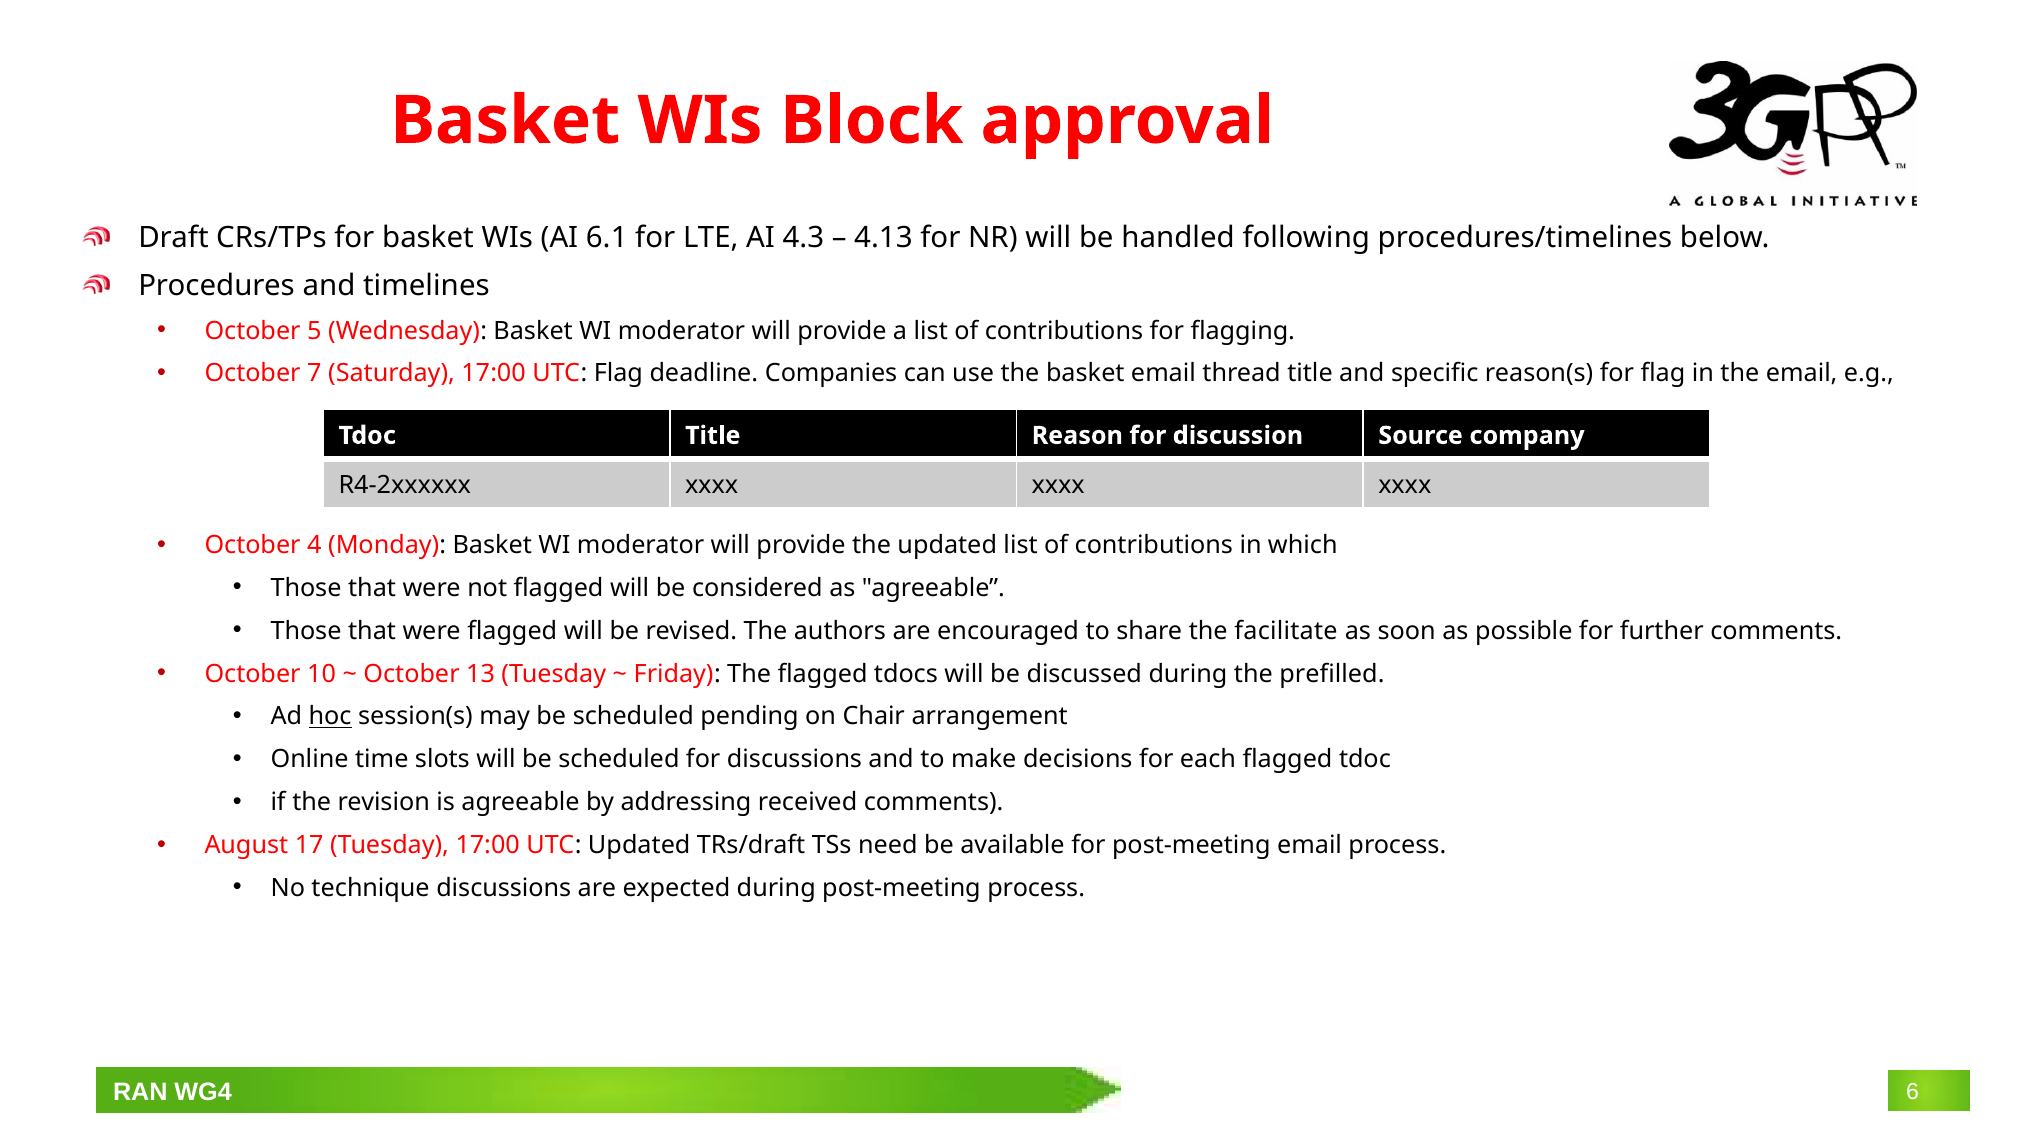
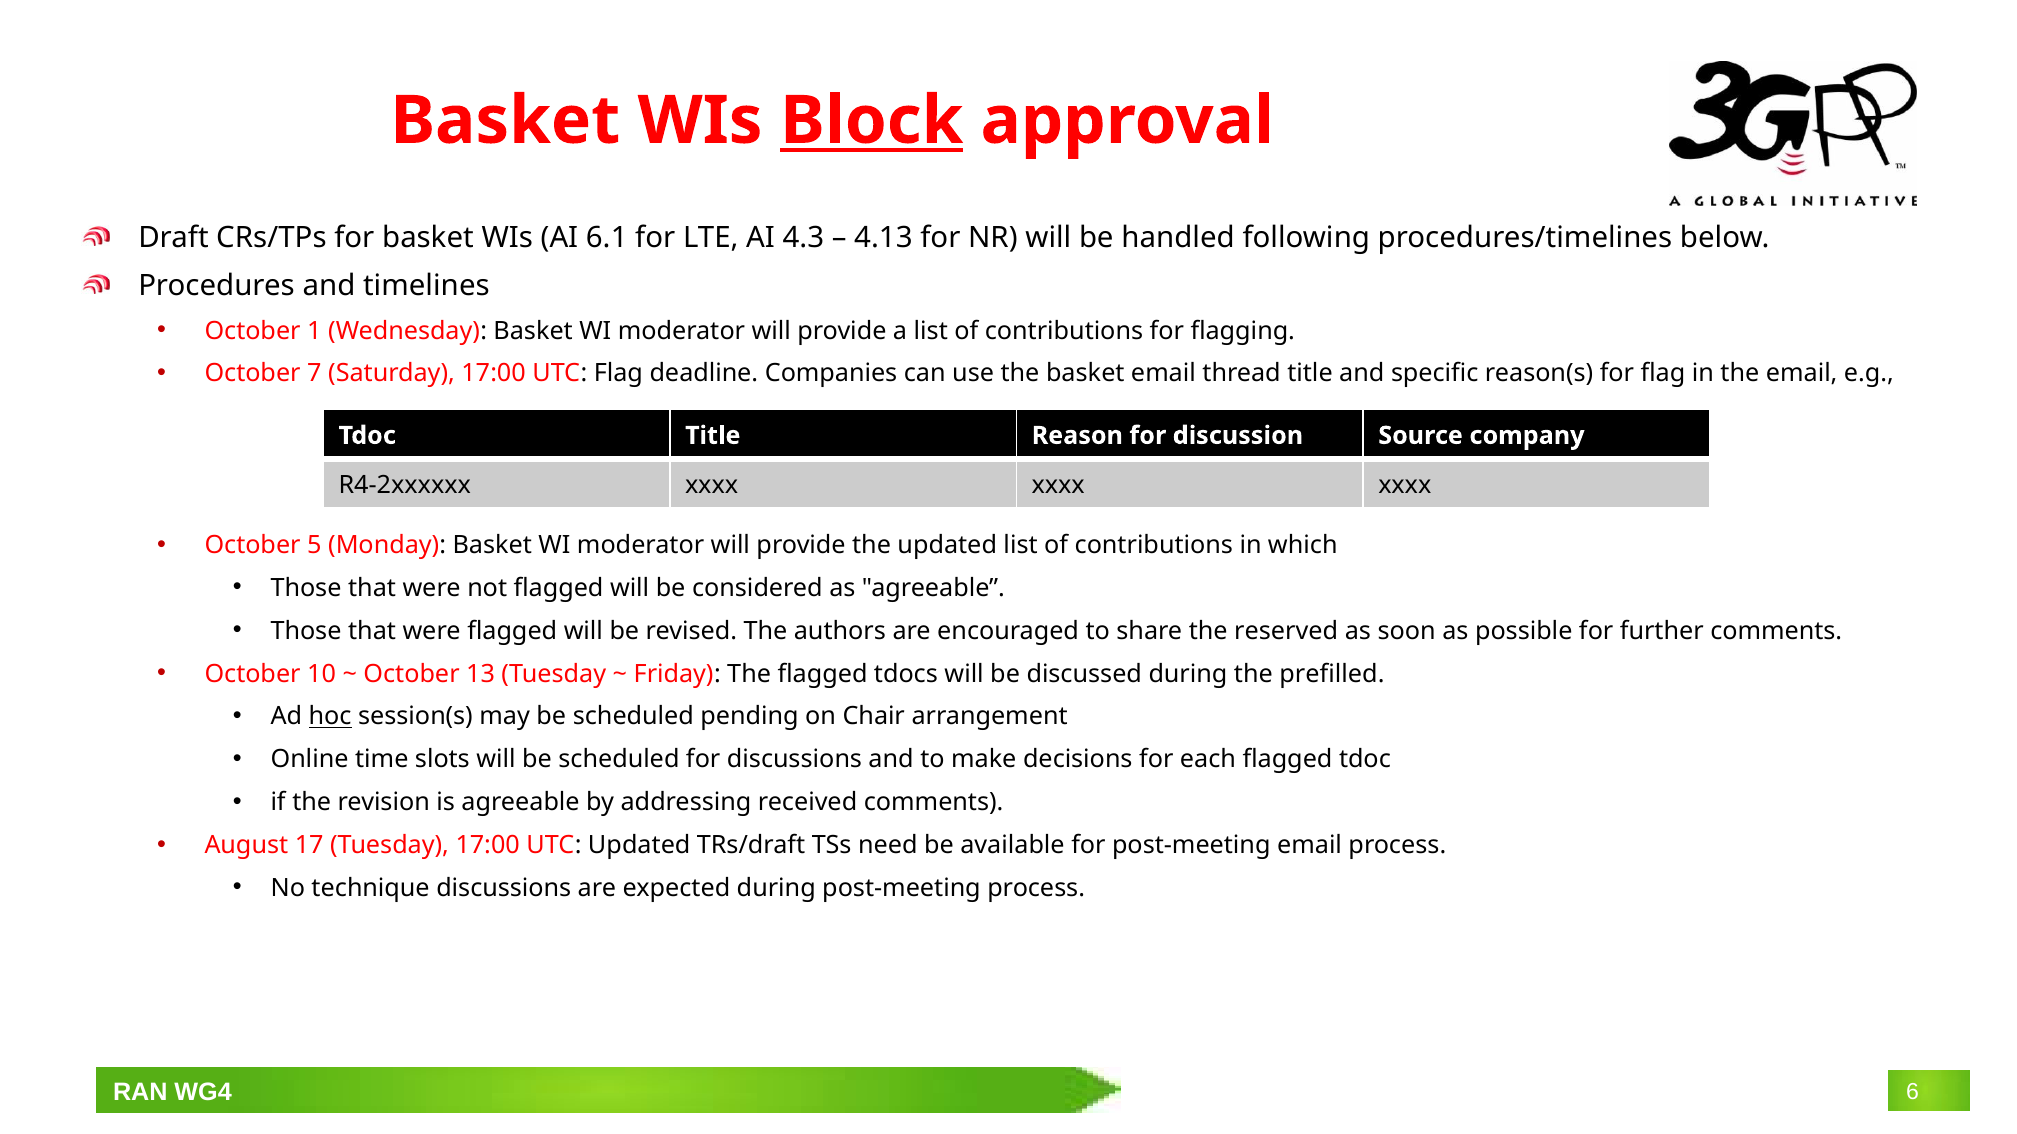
Block underline: none -> present
5: 5 -> 1
4: 4 -> 5
facilitate: facilitate -> reserved
